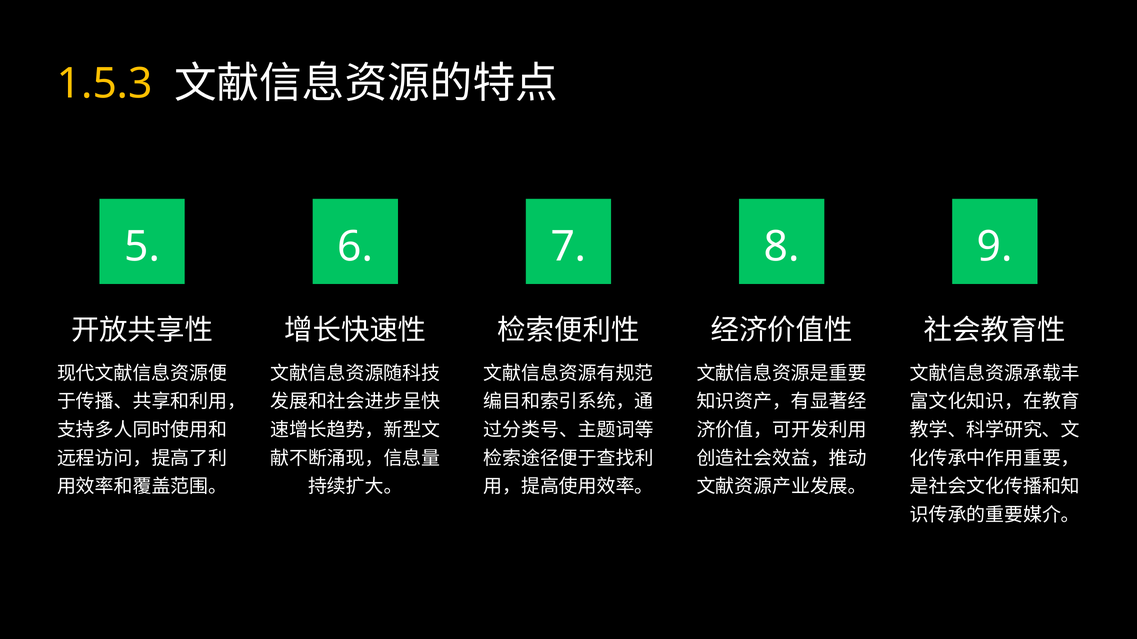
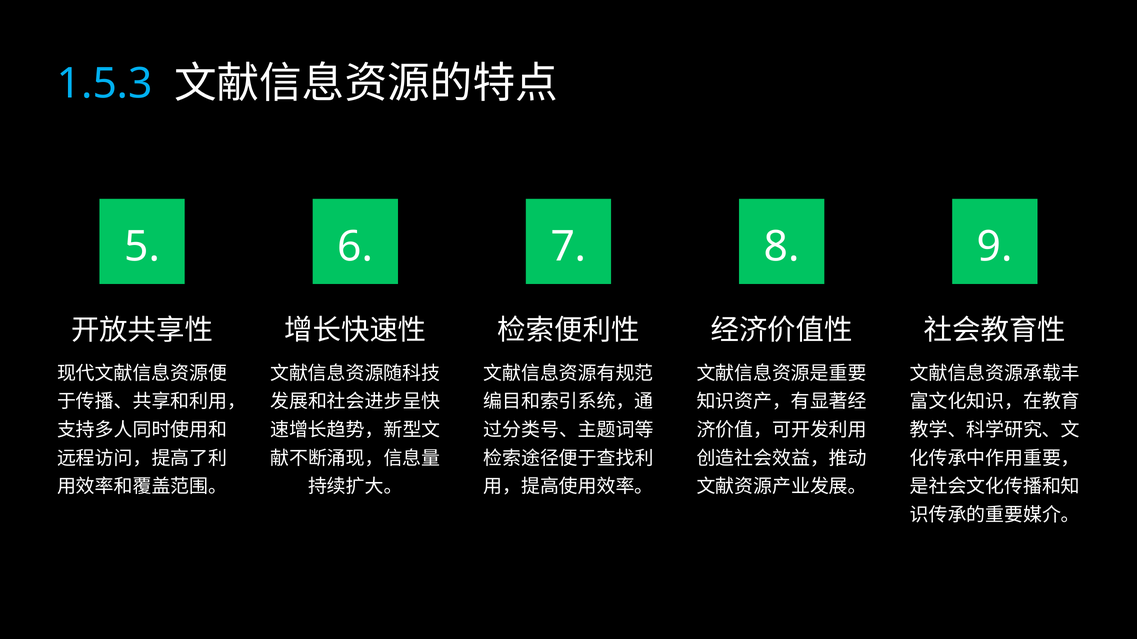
1.5.3 colour: yellow -> light blue
